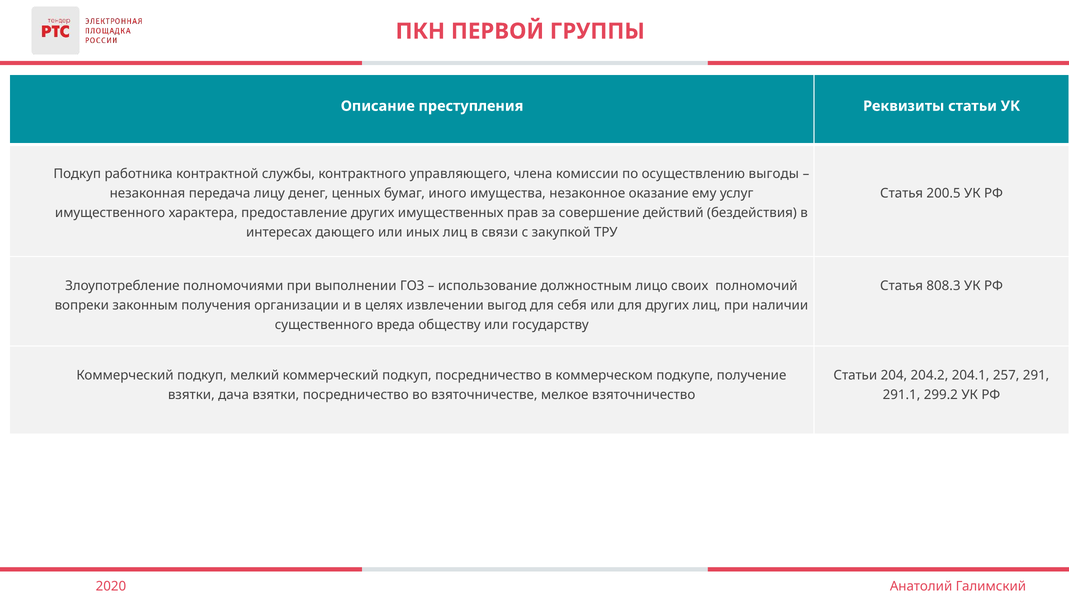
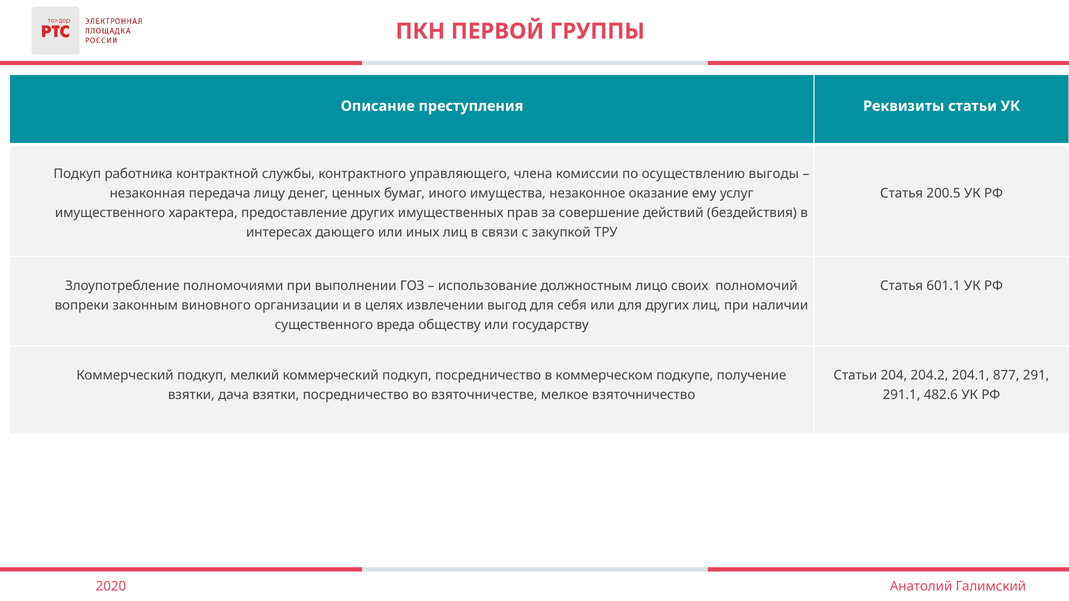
808.3: 808.3 -> 601.1
получения: получения -> виновного
257: 257 -> 877
299.2: 299.2 -> 482.6
